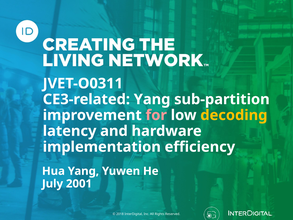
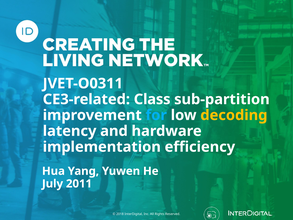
CE3-related Yang: Yang -> Class
for colour: pink -> light blue
2001: 2001 -> 2011
